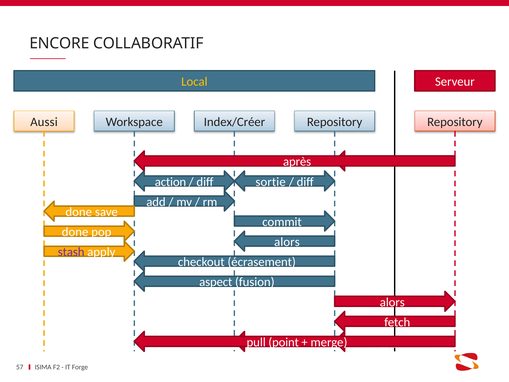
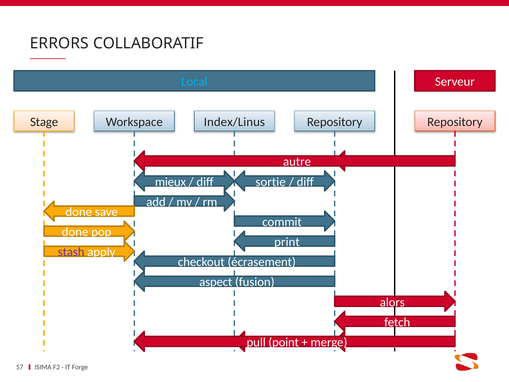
ENCORE: ENCORE -> ERRORS
Local colour: yellow -> light blue
Aussi: Aussi -> Stage
Index/Créer: Index/Créer -> Index/Linus
après: après -> autre
action: action -> mieux
alors at (287, 242): alors -> print
